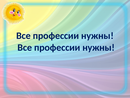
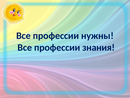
нужны at (99, 47): нужны -> знания
